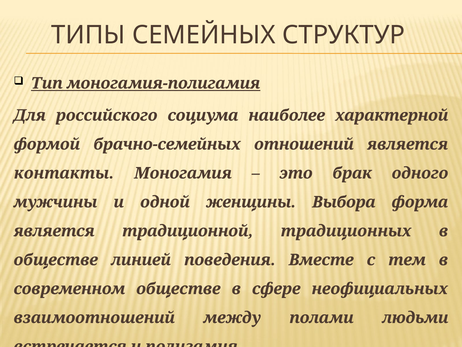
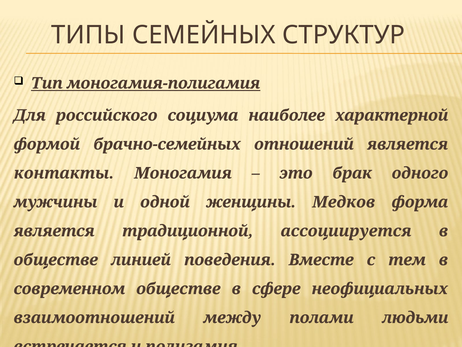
Выбора: Выбора -> Медков
традиционных: традиционных -> ассоциируется
